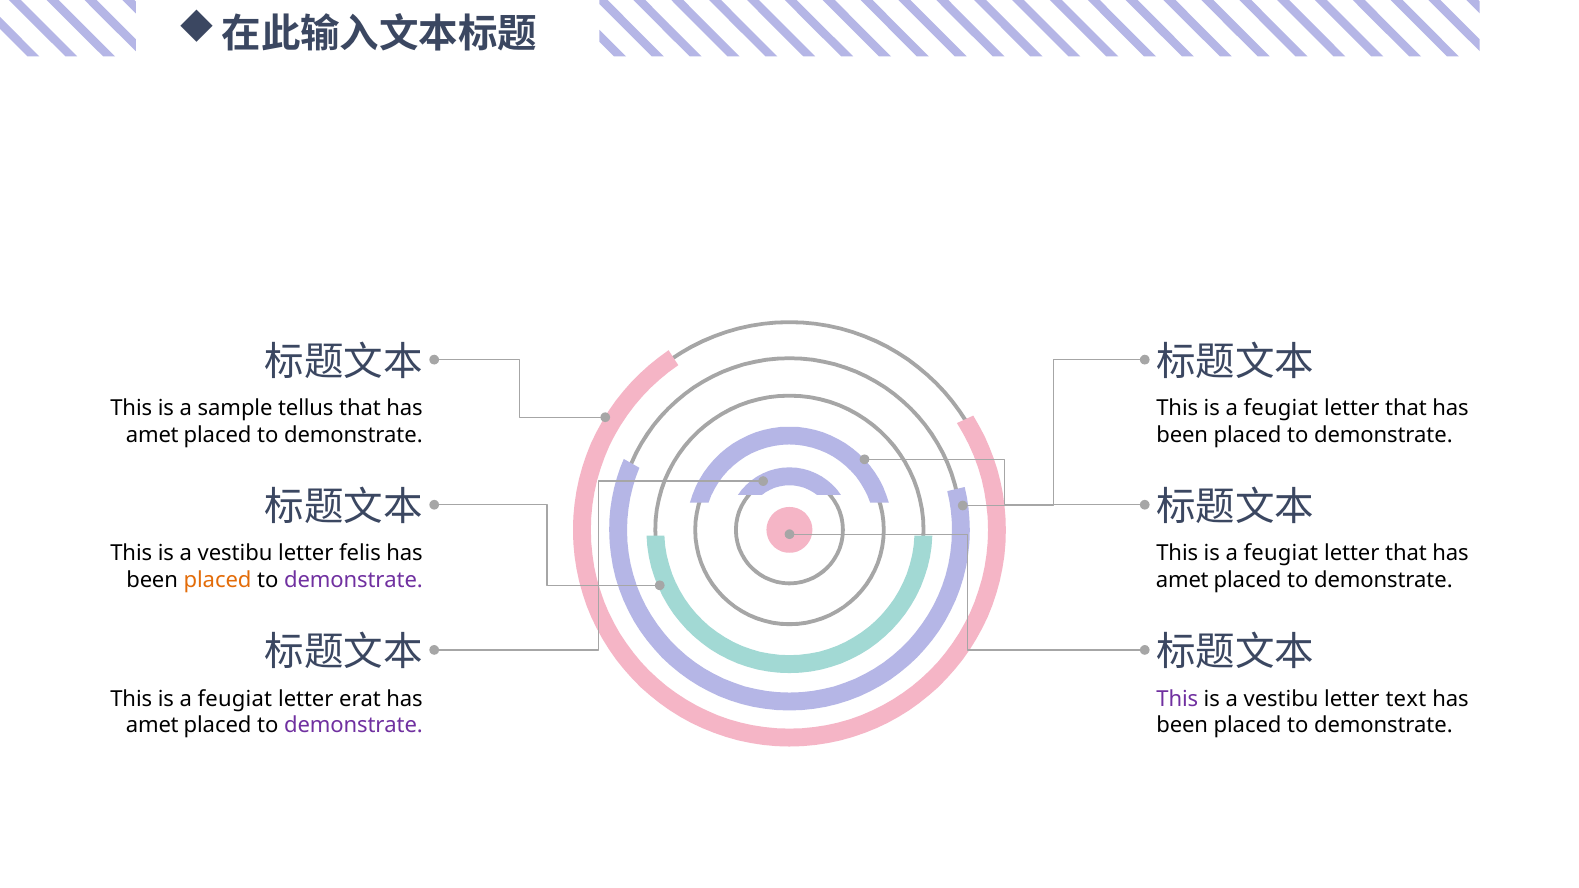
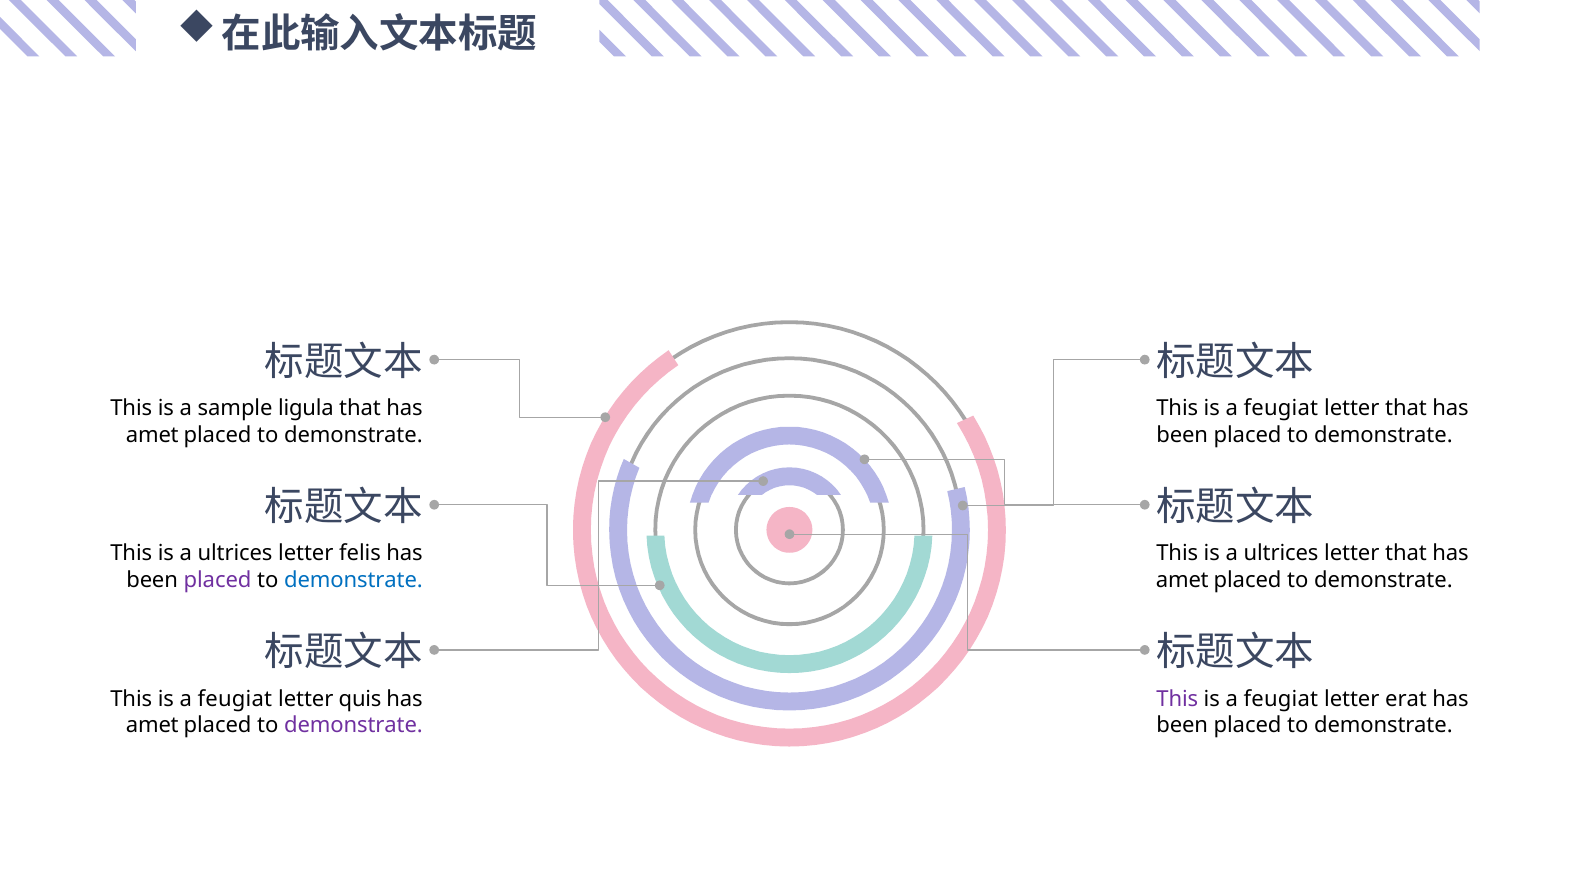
tellus: tellus -> ligula
vestibu at (235, 554): vestibu -> ultrices
feugiat at (1281, 554): feugiat -> ultrices
placed at (218, 580) colour: orange -> purple
demonstrate at (353, 580) colour: purple -> blue
erat: erat -> quis
vestibu at (1281, 699): vestibu -> feugiat
text: text -> erat
